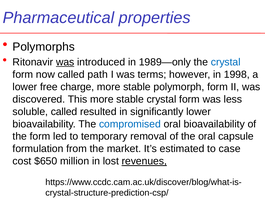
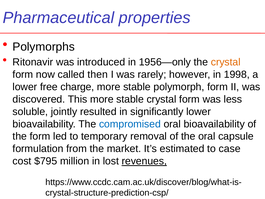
was at (65, 62) underline: present -> none
1989—only: 1989—only -> 1956—only
crystal at (226, 62) colour: blue -> orange
path: path -> then
terms: terms -> rarely
soluble called: called -> jointly
$650: $650 -> $795
